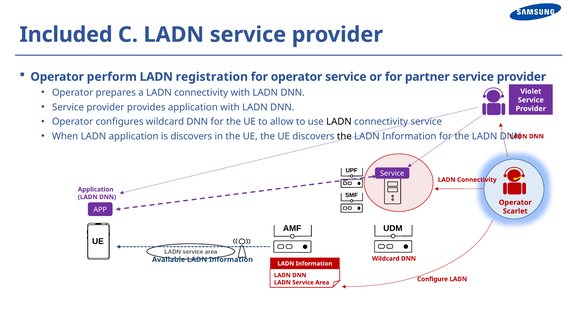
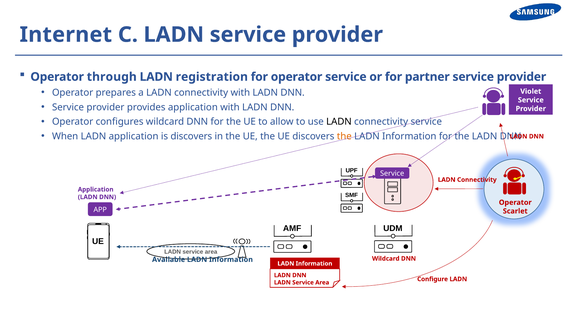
Included: Included -> Internet
perform: perform -> through
the at (344, 136) colour: black -> orange
